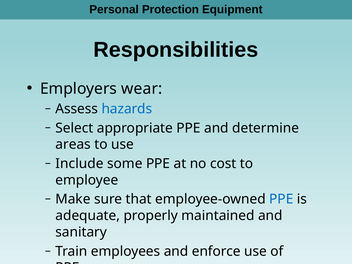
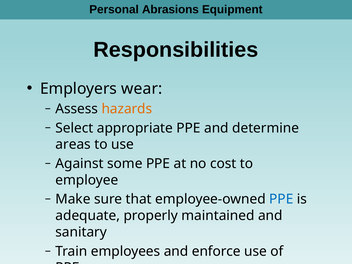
Protection: Protection -> Abrasions
hazards colour: blue -> orange
Include: Include -> Against
